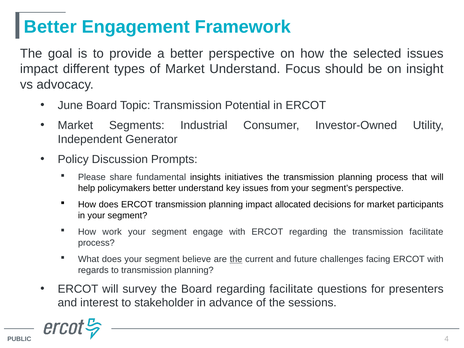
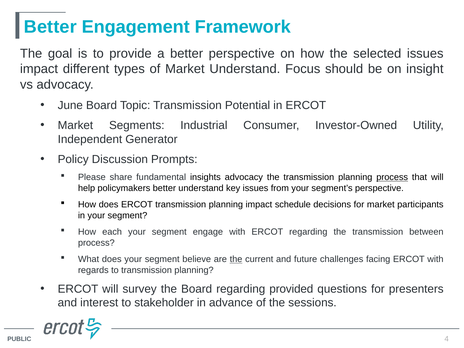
insights initiatives: initiatives -> advocacy
process at (392, 177) underline: none -> present
allocated: allocated -> schedule
work: work -> each
transmission facilitate: facilitate -> between
regarding facilitate: facilitate -> provided
